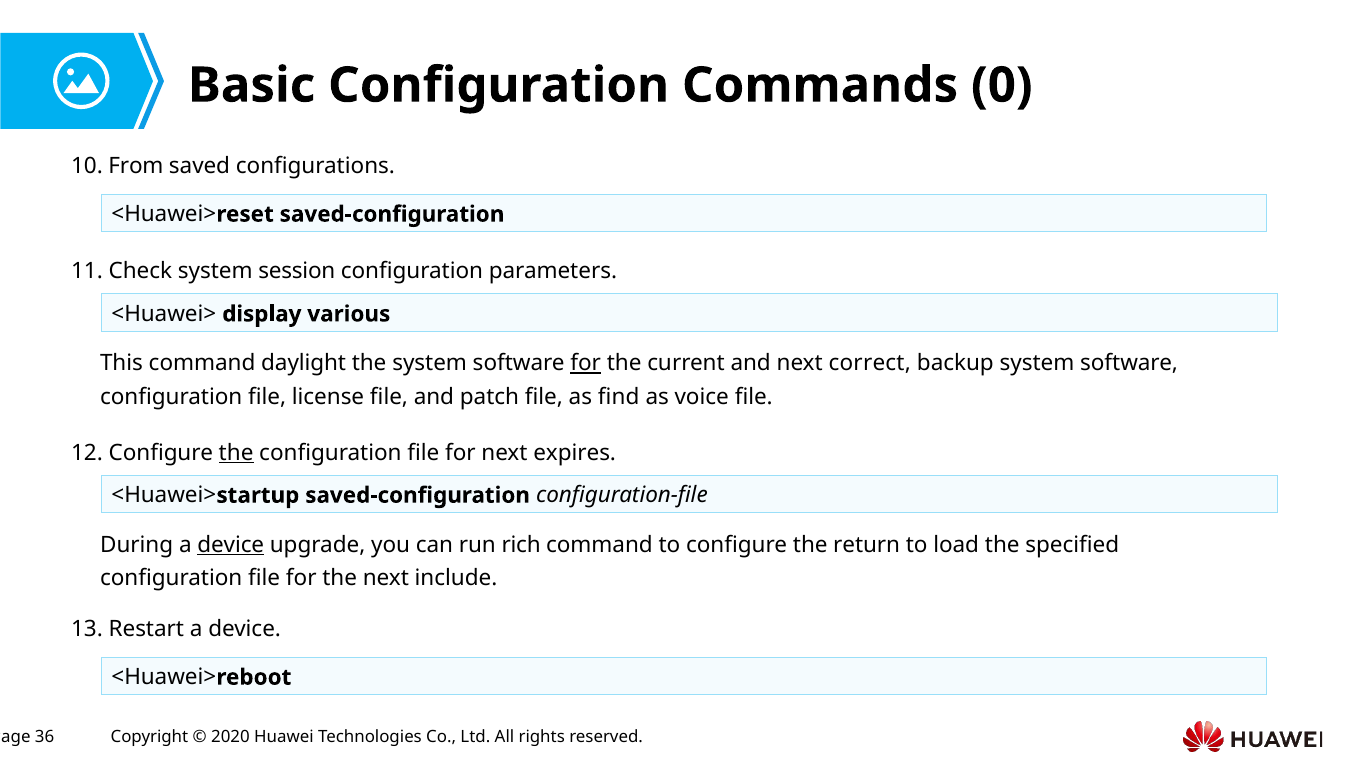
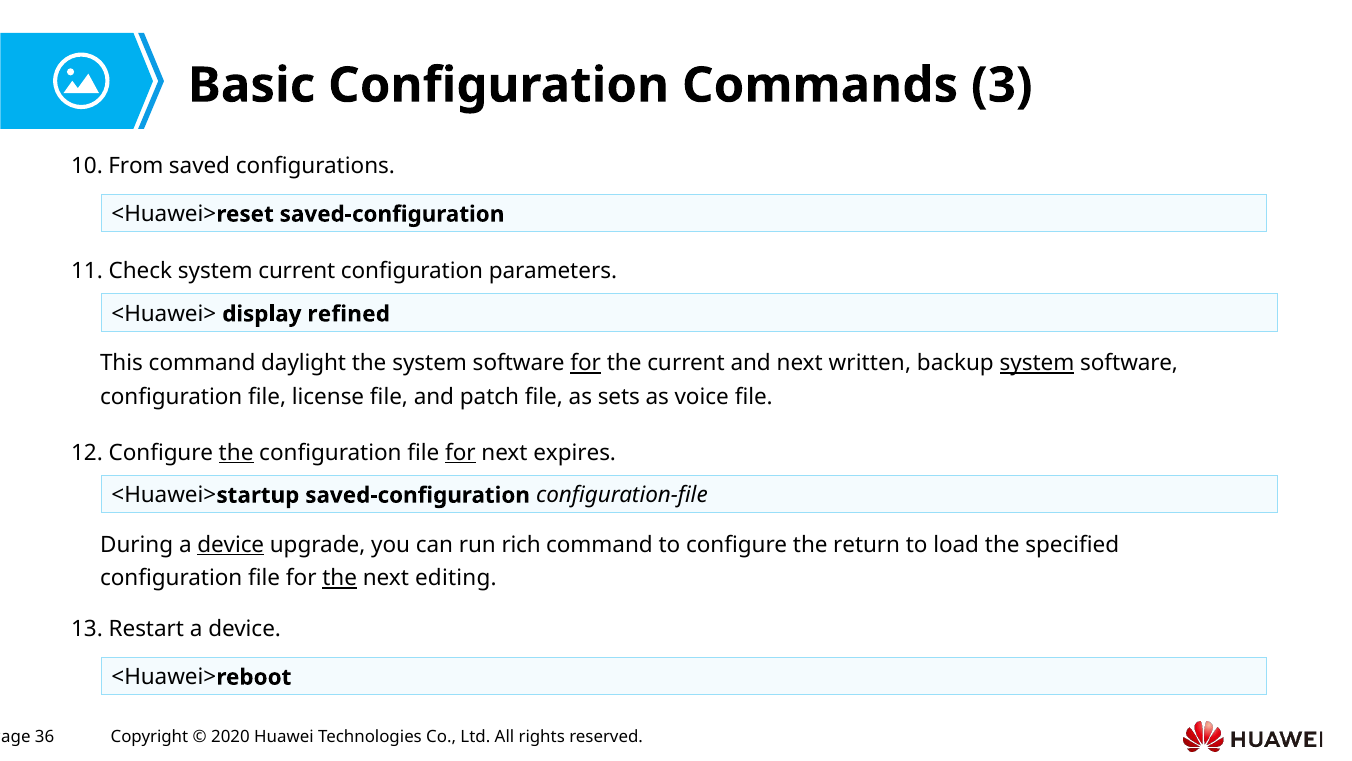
0: 0 -> 3
system session: session -> current
various: various -> refined
correct: correct -> written
system at (1037, 363) underline: none -> present
find: find -> sets
for at (460, 452) underline: none -> present
the at (340, 578) underline: none -> present
include: include -> editing
